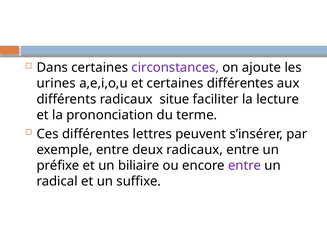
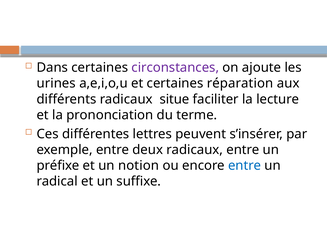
certaines différentes: différentes -> réparation
biliaire: biliaire -> notion
entre at (245, 166) colour: purple -> blue
